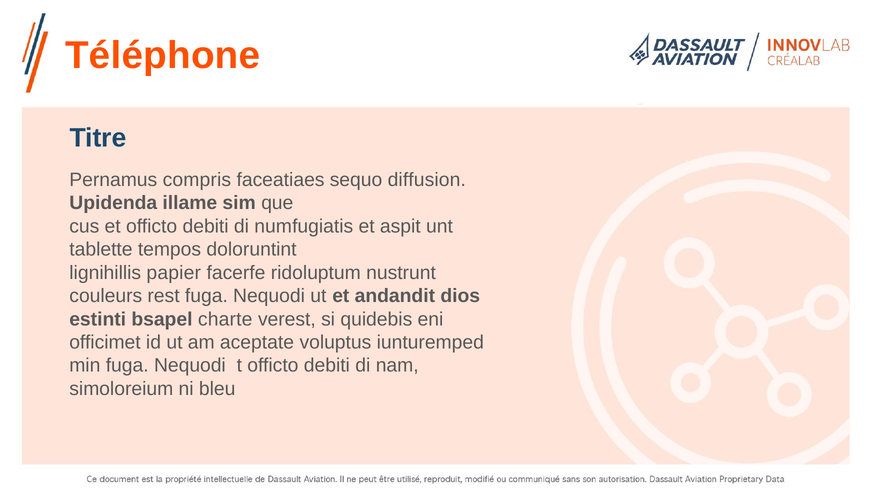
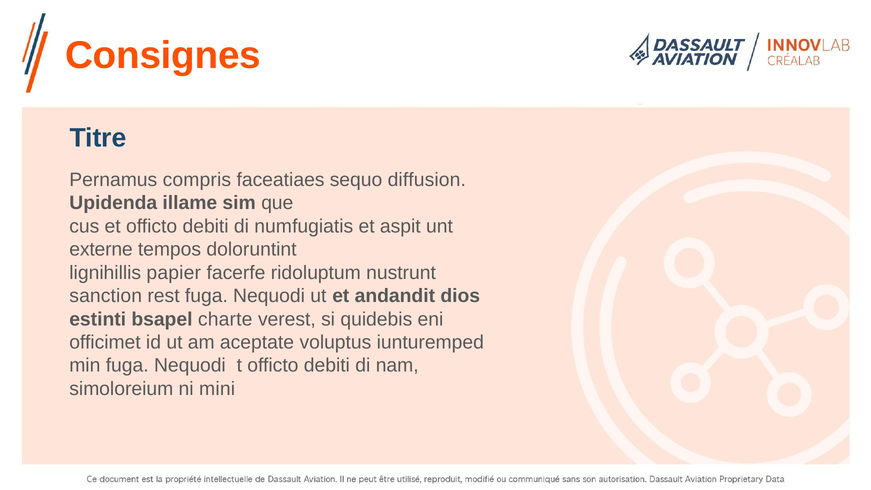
Téléphone: Téléphone -> Consignes
tablette: tablette -> externe
couleurs: couleurs -> sanction
bleu: bleu -> mini
